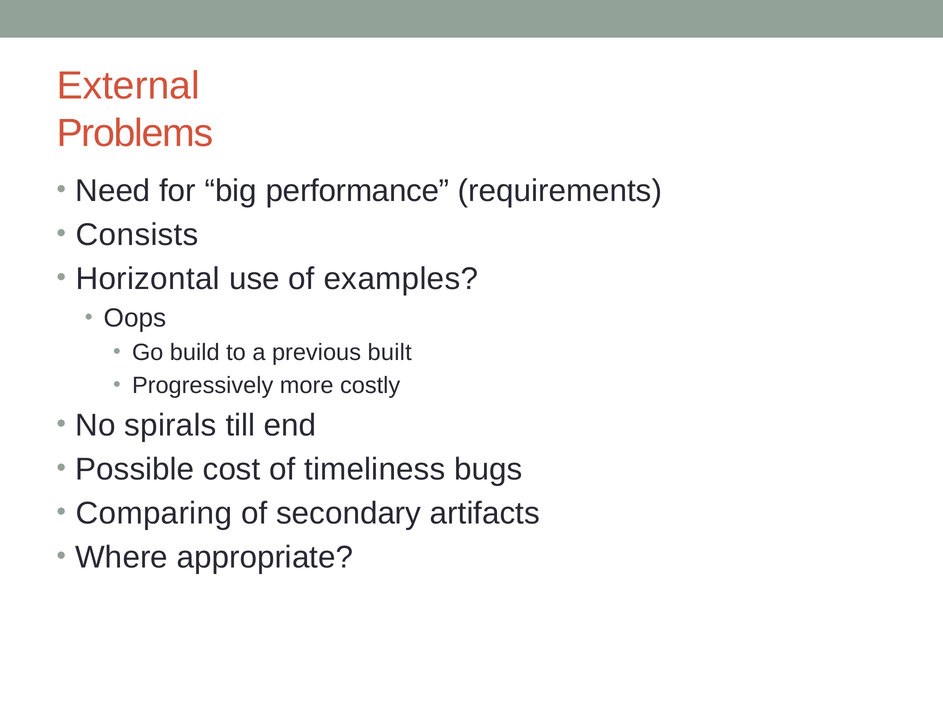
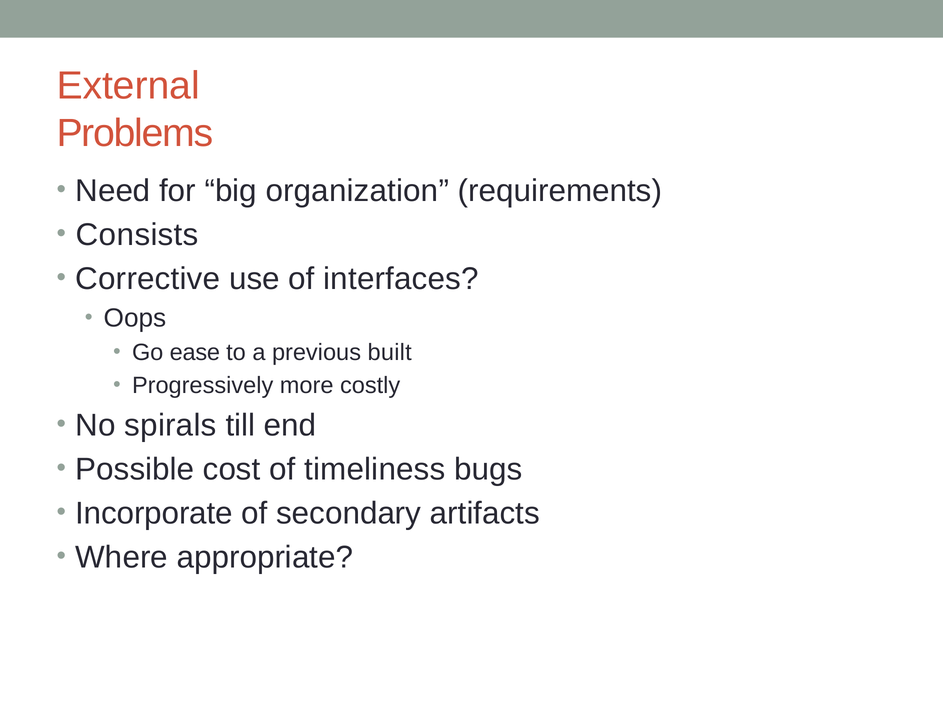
performance: performance -> organization
Horizontal: Horizontal -> Corrective
examples: examples -> interfaces
build: build -> ease
Comparing: Comparing -> Incorporate
